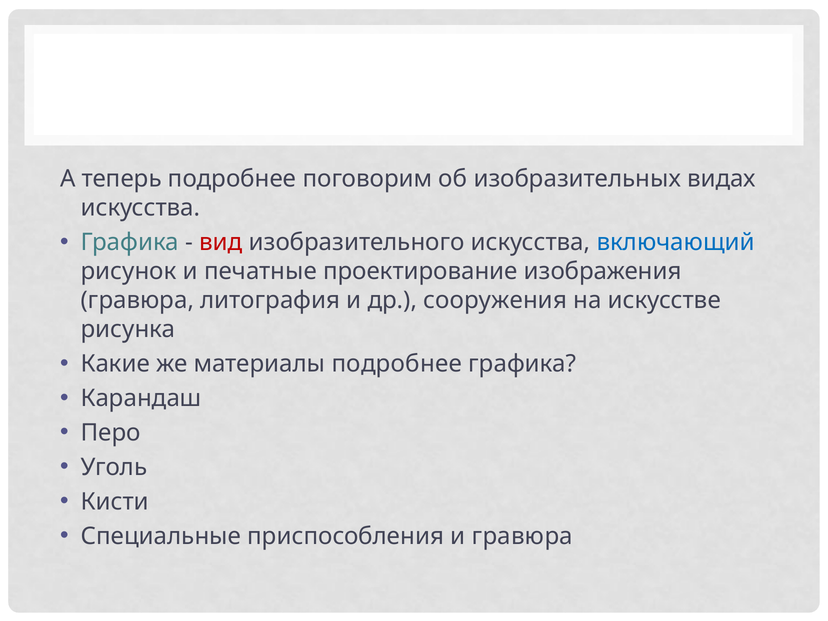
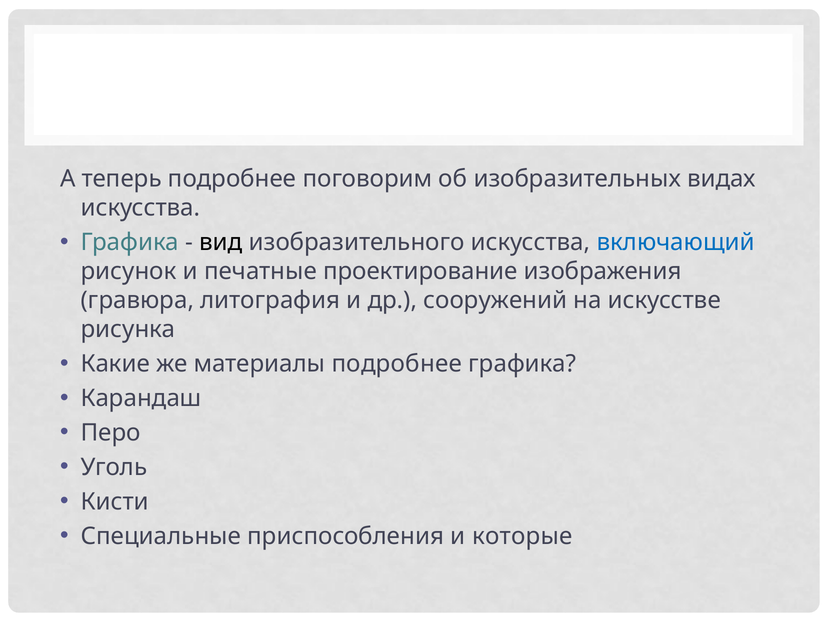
вид colour: red -> black
сооружения: сооружения -> сооружений
и гравюра: гравюра -> которые
